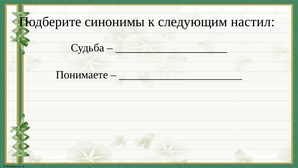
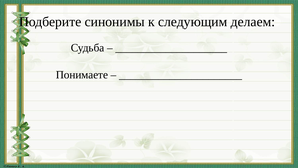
настил: настил -> делаем
